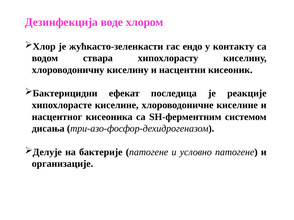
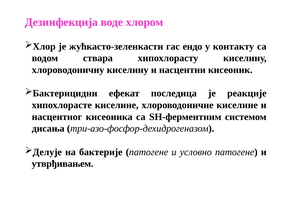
организације: организације -> утврђивањем
